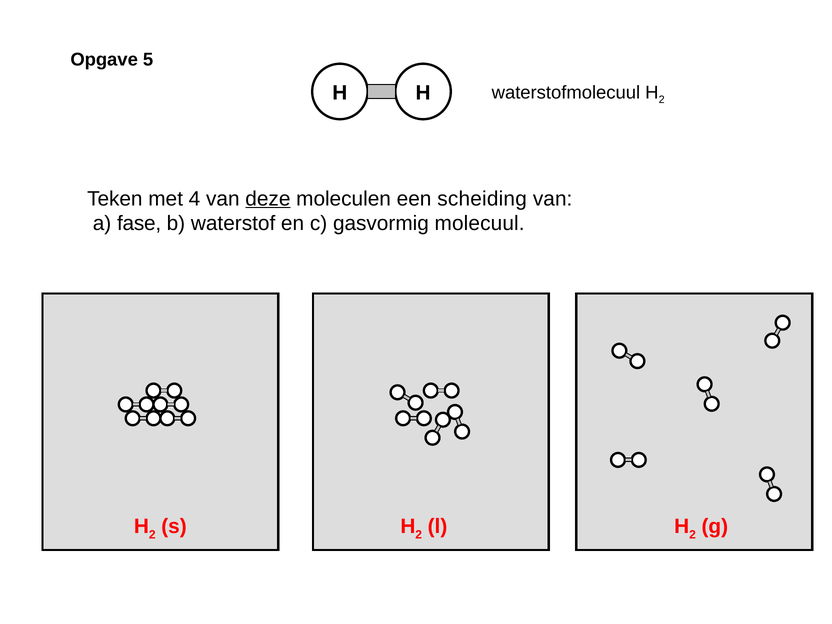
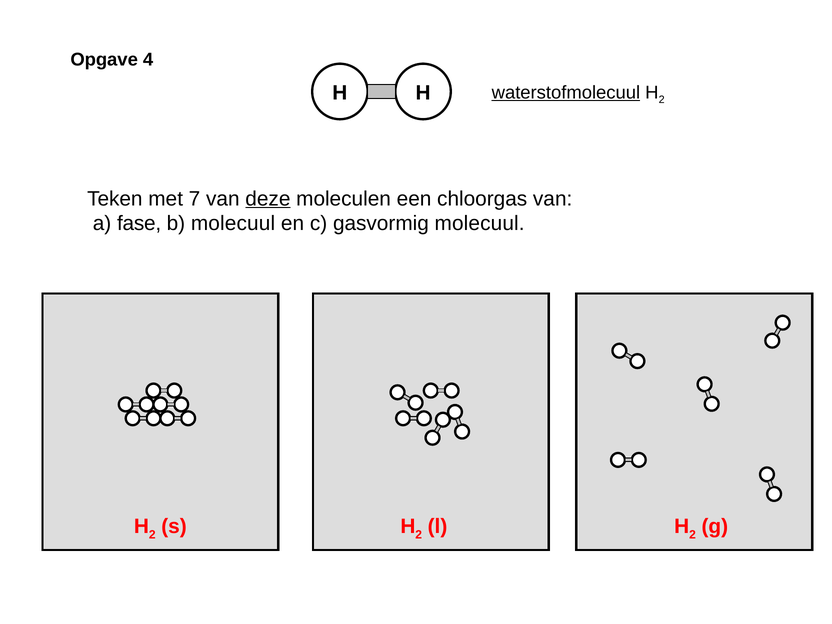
5: 5 -> 4
waterstofmolecuul underline: none -> present
4: 4 -> 7
scheiding: scheiding -> chloorgas
b waterstof: waterstof -> molecuul
